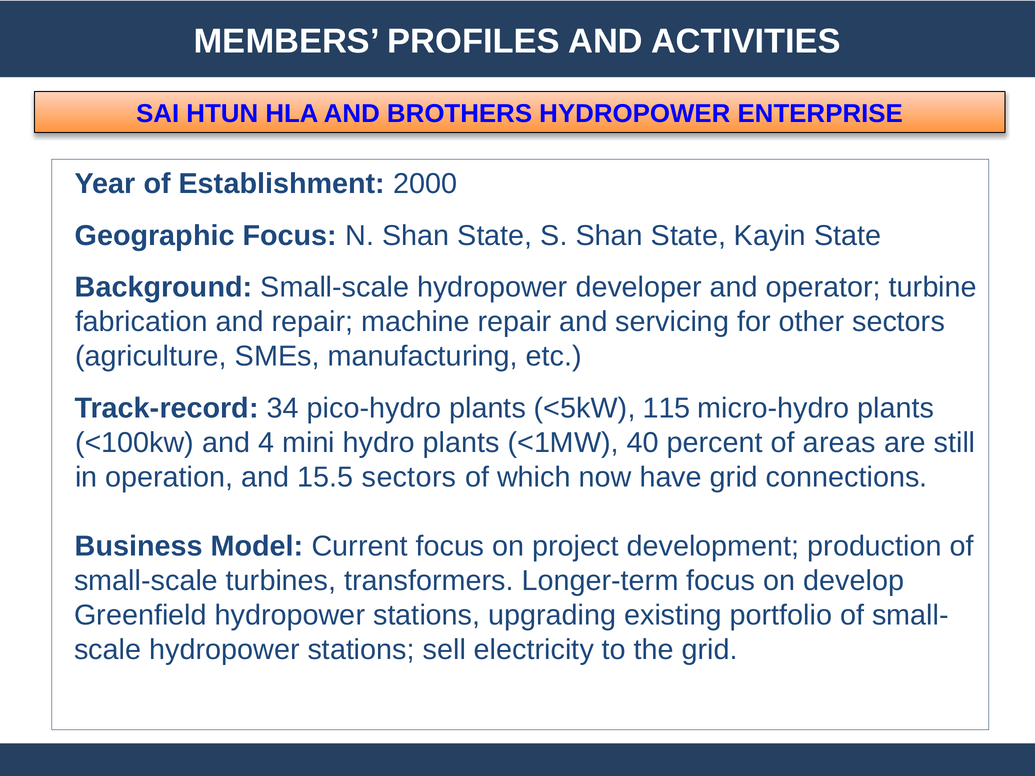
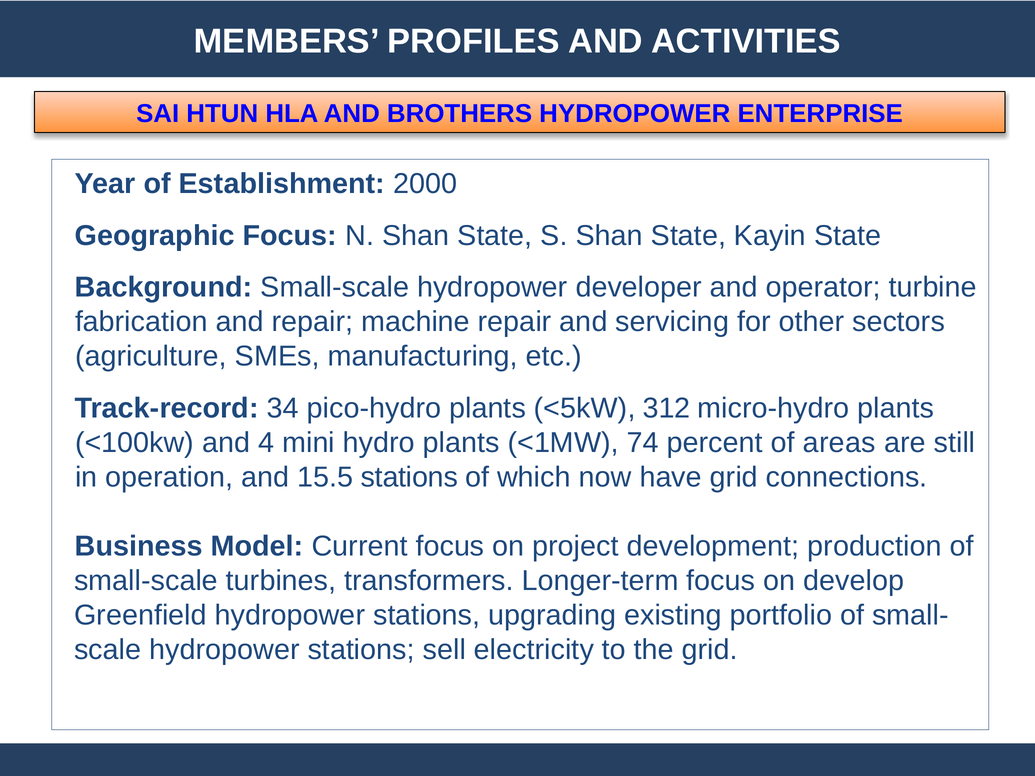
115: 115 -> 312
40: 40 -> 74
15.5 sectors: sectors -> stations
